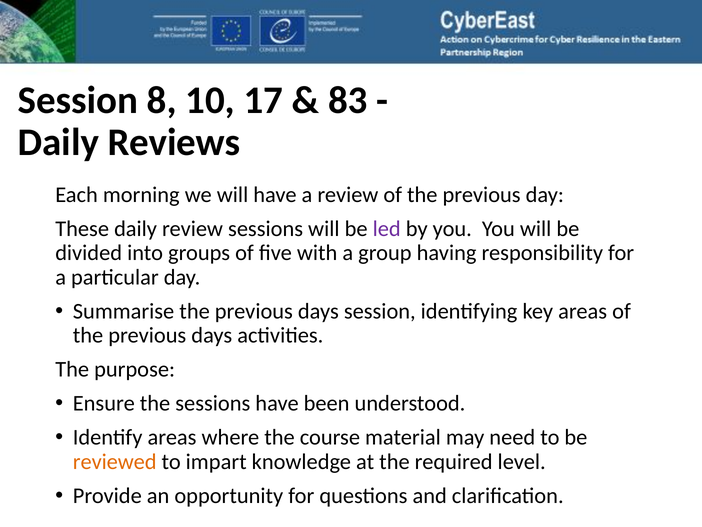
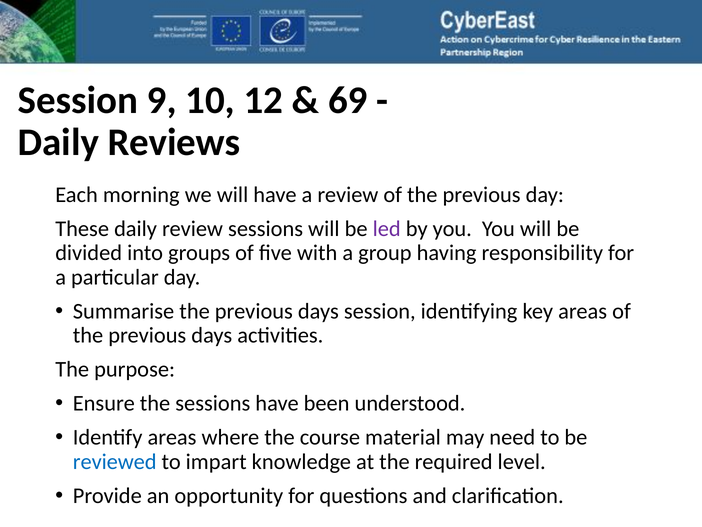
8: 8 -> 9
17: 17 -> 12
83: 83 -> 69
reviewed colour: orange -> blue
